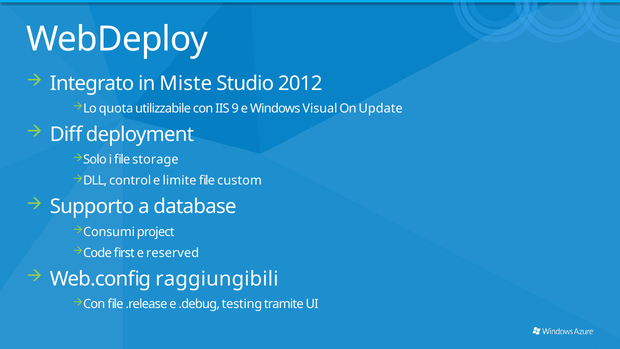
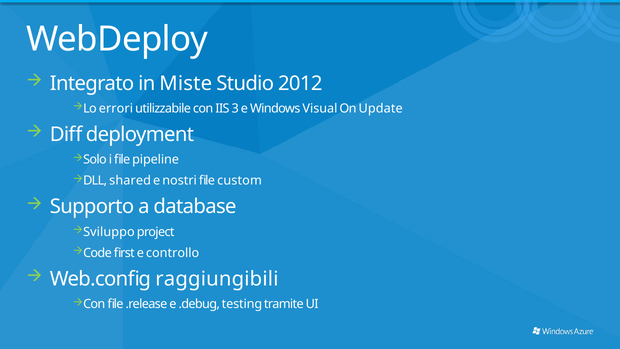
quota: quota -> errori
9: 9 -> 3
storage: storage -> pipeline
control: control -> shared
limite: limite -> nostri
Consumi: Consumi -> Sviluppo
reserved: reserved -> controllo
